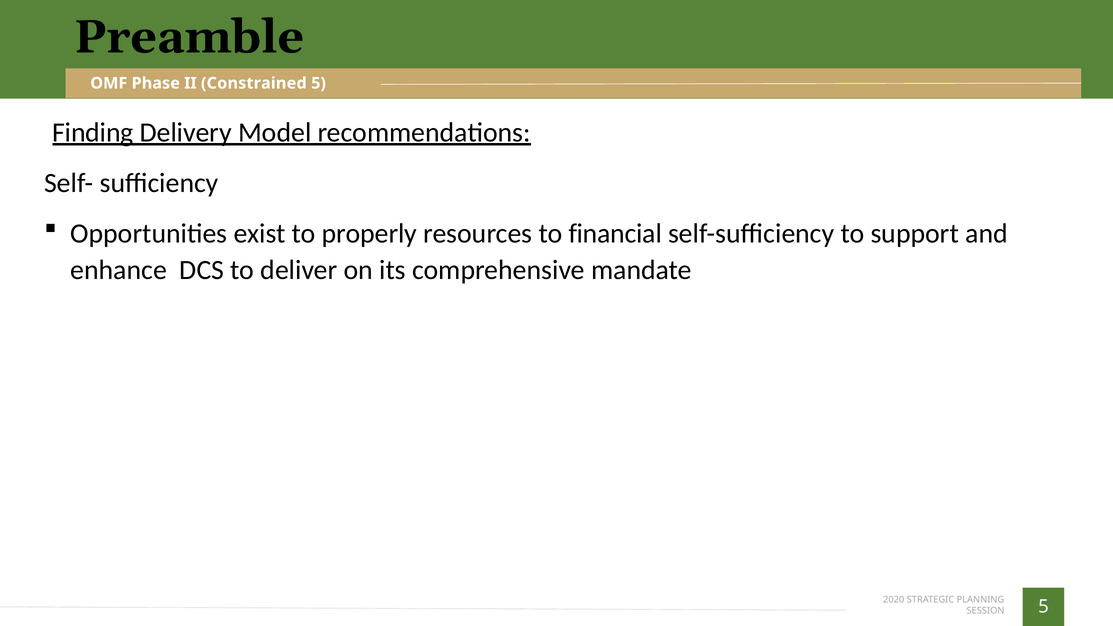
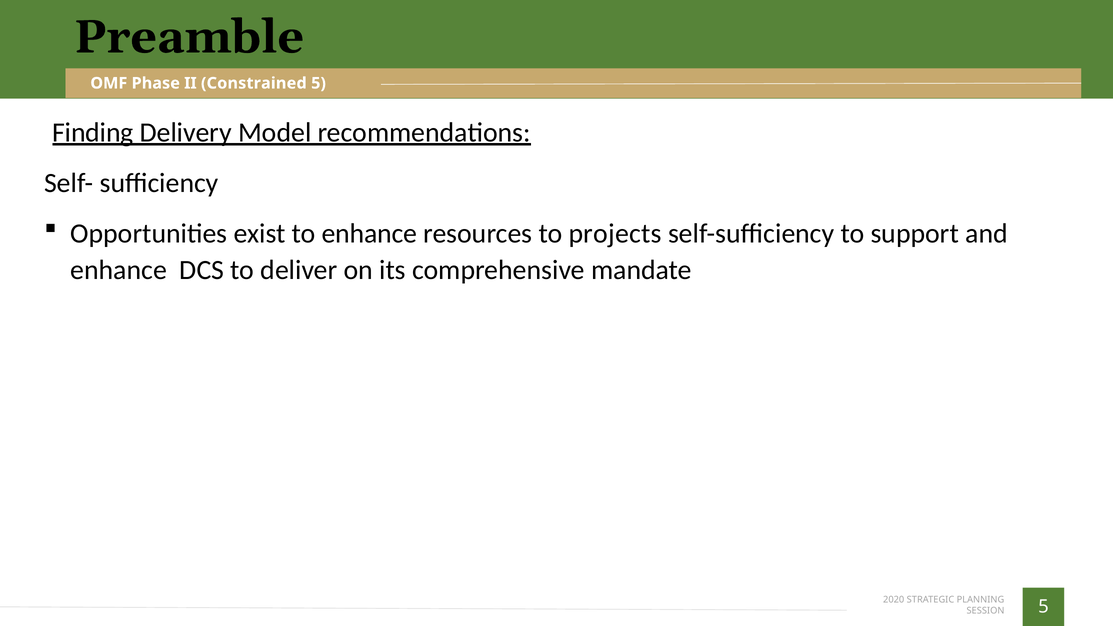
to properly: properly -> enhance
financial: financial -> projects
